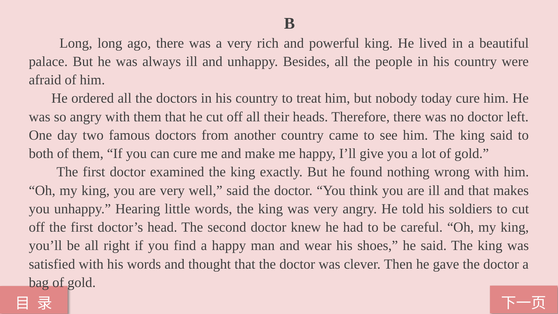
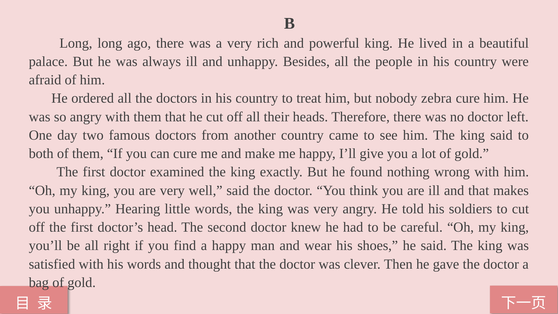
today: today -> zebra
